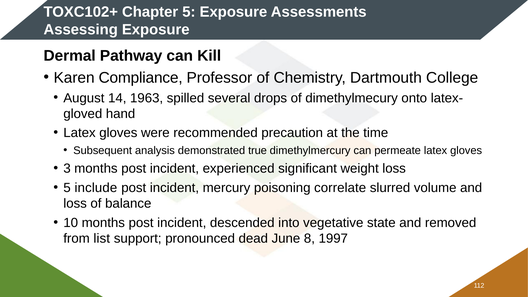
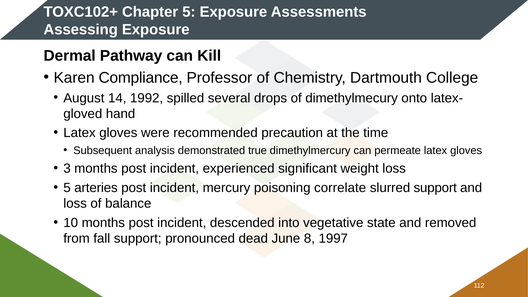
1963: 1963 -> 1992
include: include -> arteries
slurred volume: volume -> support
list: list -> fall
